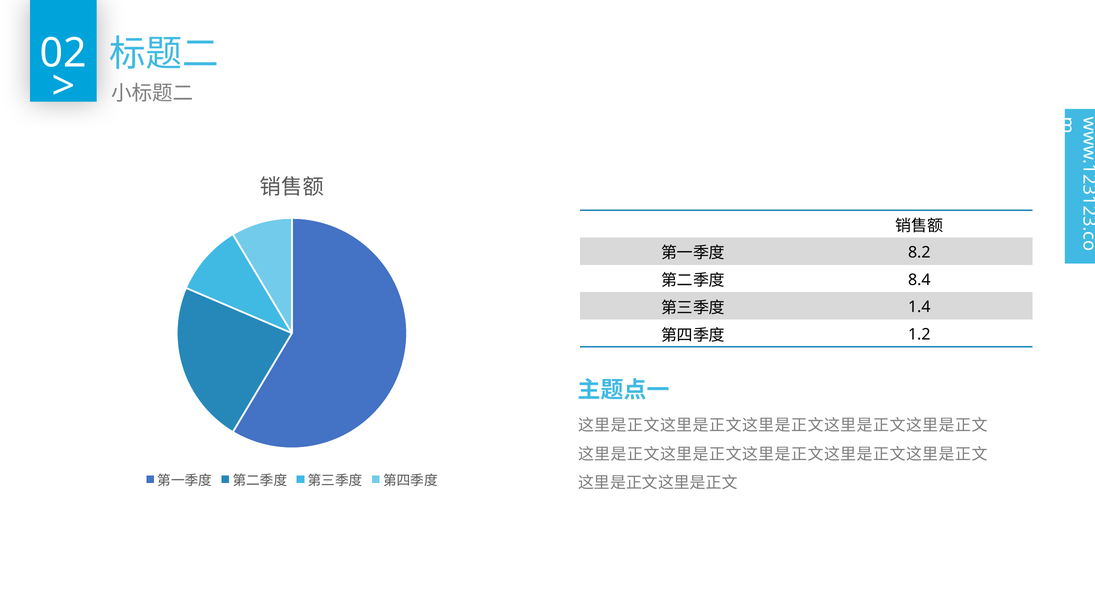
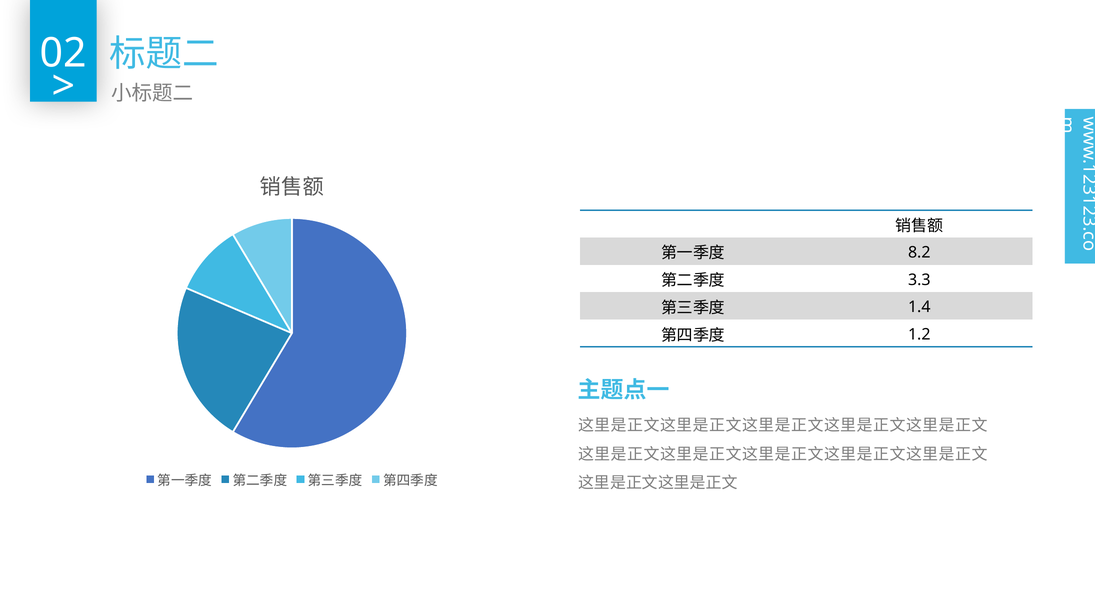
8.4: 8.4 -> 3.3
